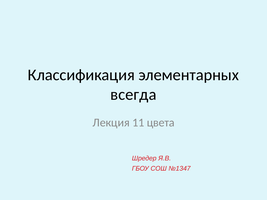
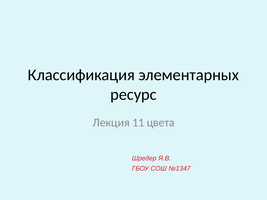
всегда: всегда -> ресурс
